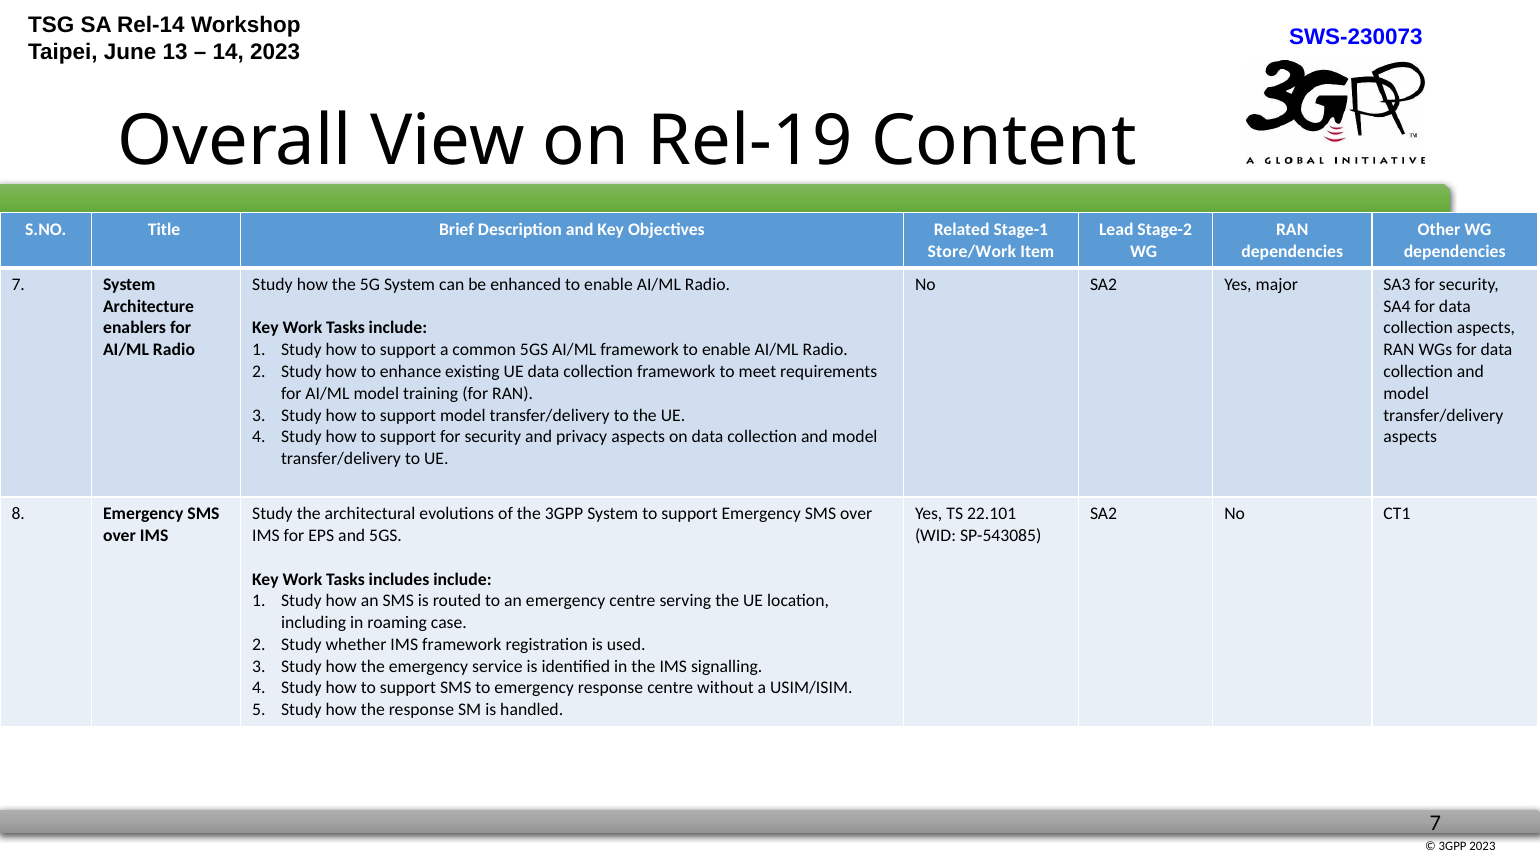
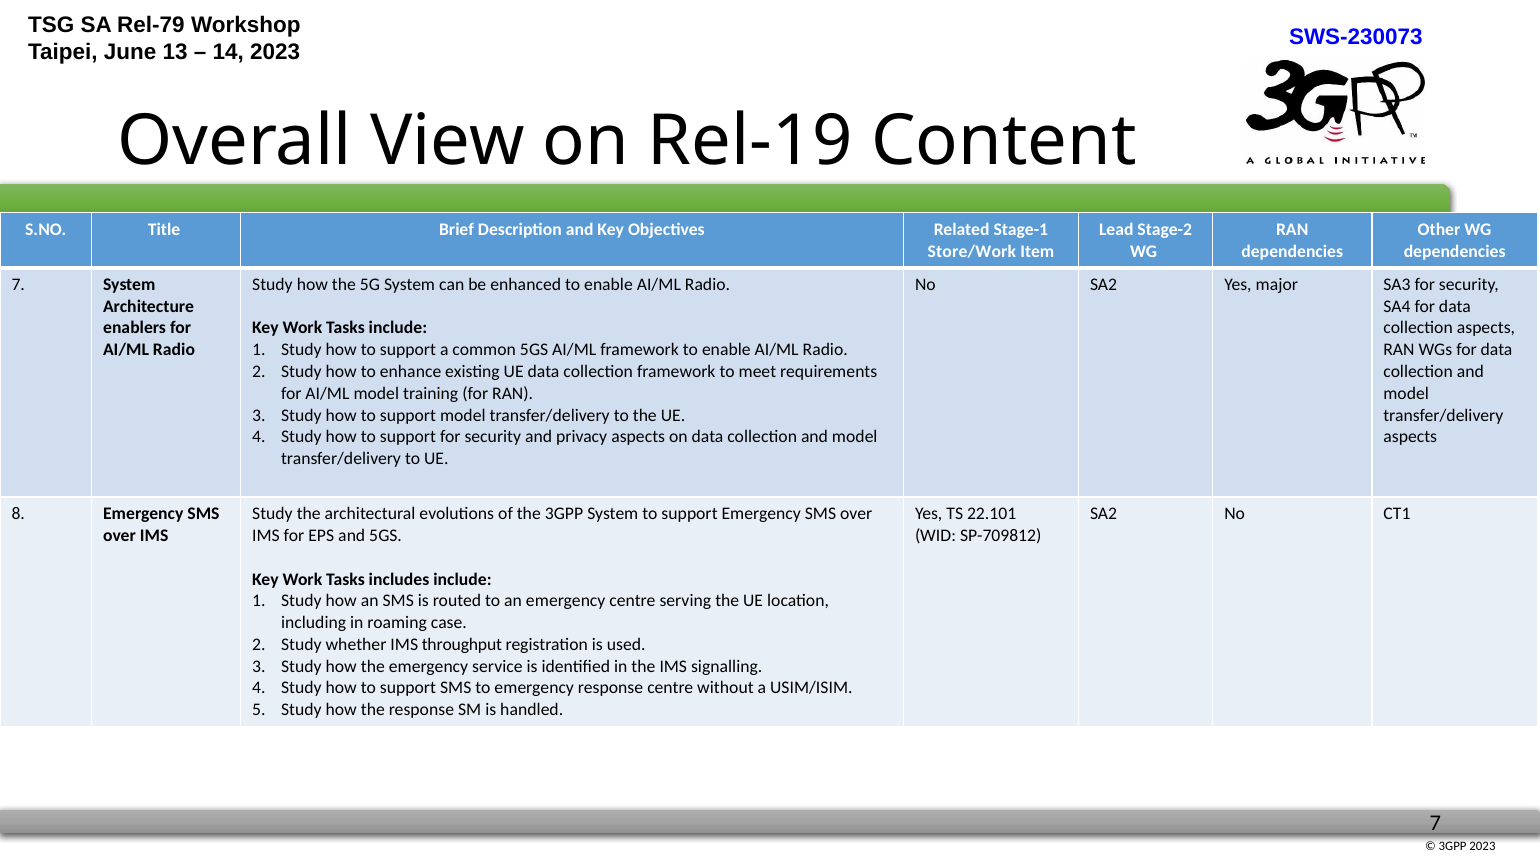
Rel-14: Rel-14 -> Rel-79
SP-543085: SP-543085 -> SP-709812
IMS framework: framework -> throughput
